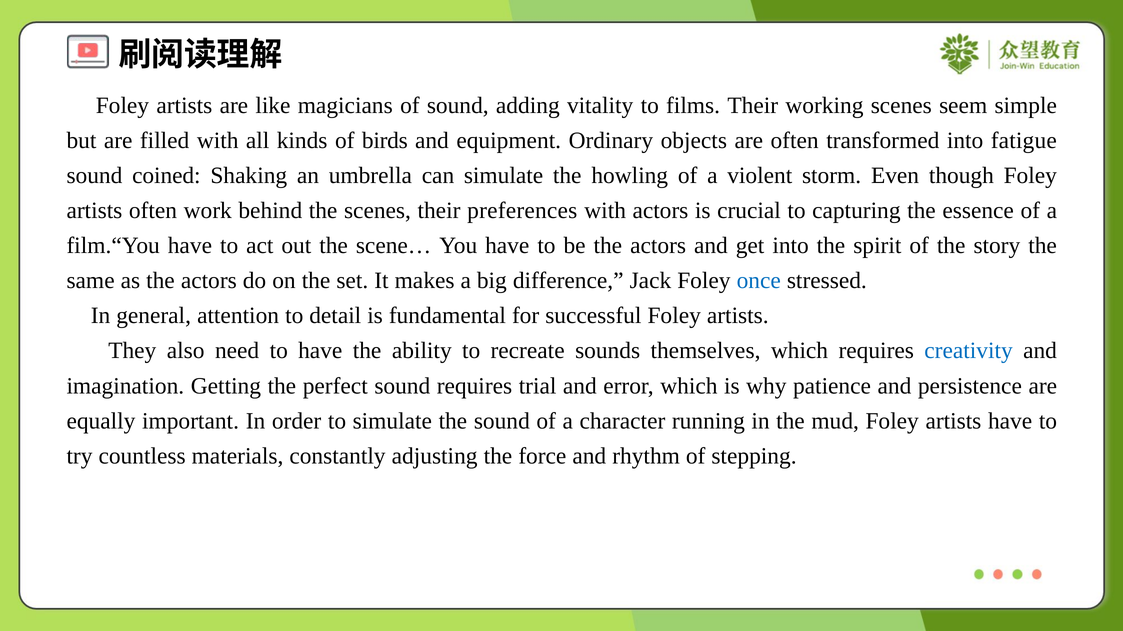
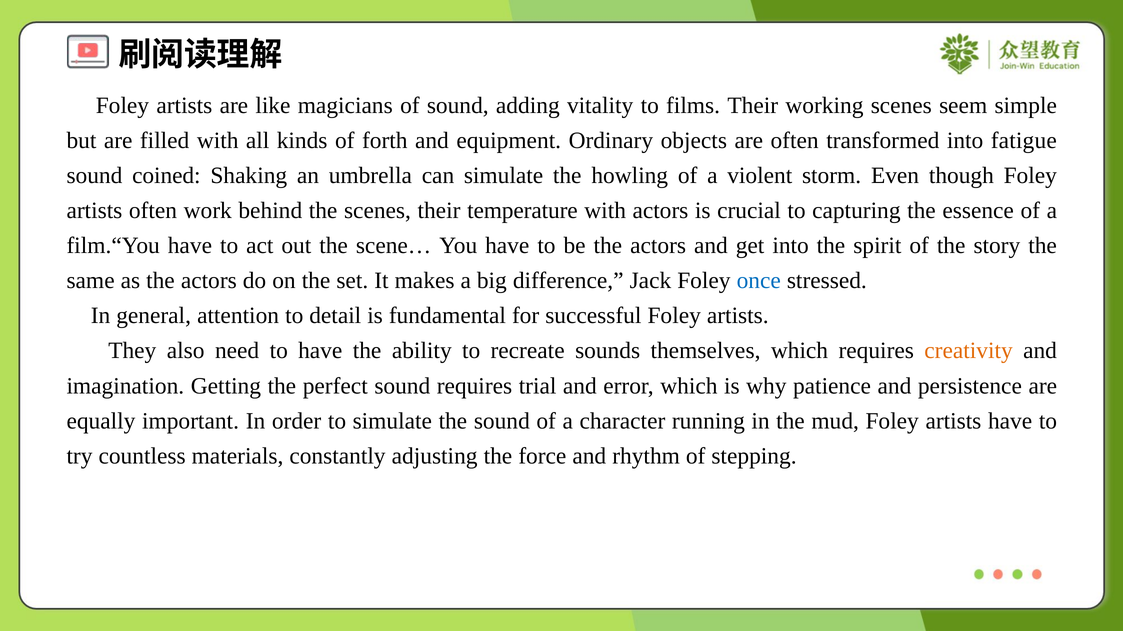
birds: birds -> forth
preferences: preferences -> temperature
creativity colour: blue -> orange
